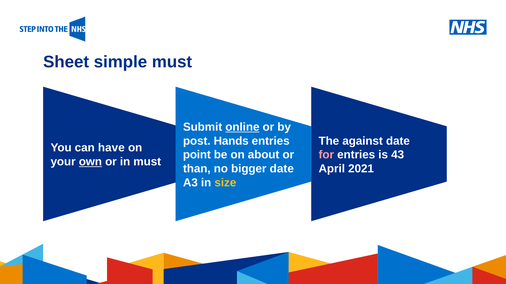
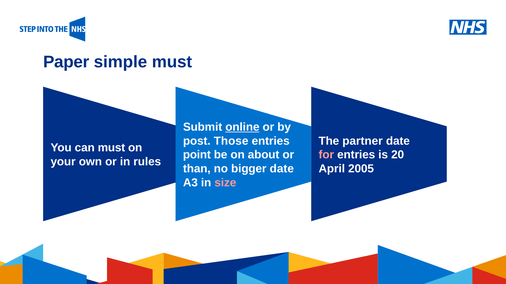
Sheet: Sheet -> Paper
Hands: Hands -> Those
against: against -> partner
can have: have -> must
43: 43 -> 20
own underline: present -> none
in must: must -> rules
2021: 2021 -> 2005
size colour: yellow -> pink
